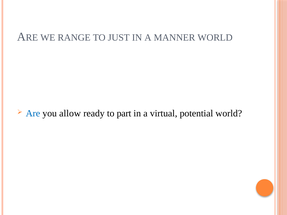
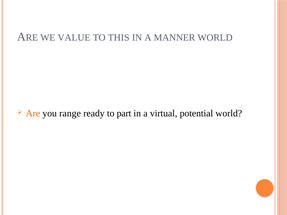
RANGE: RANGE -> VALUE
JUST: JUST -> THIS
Are colour: blue -> orange
allow: allow -> range
